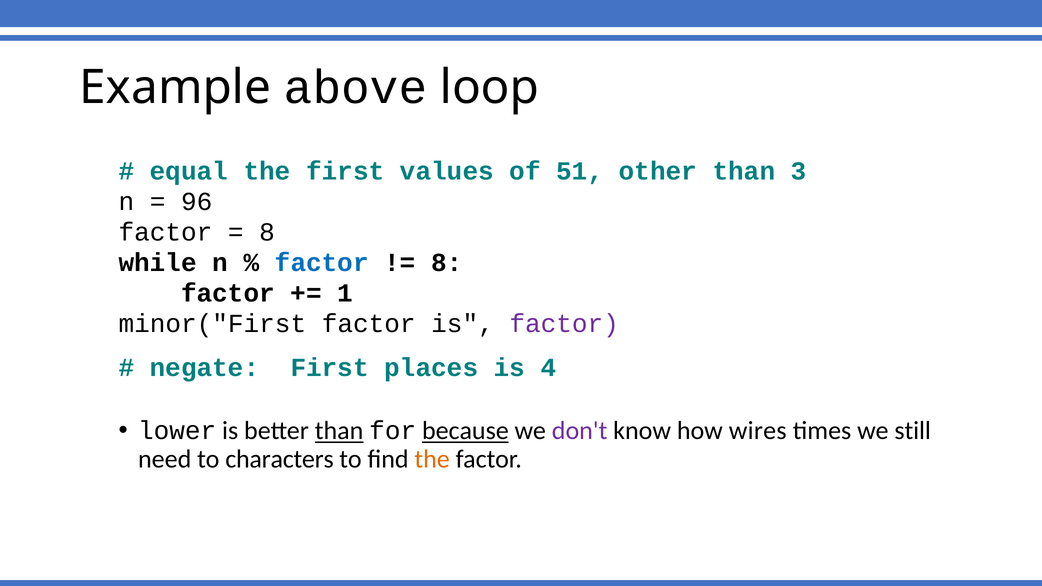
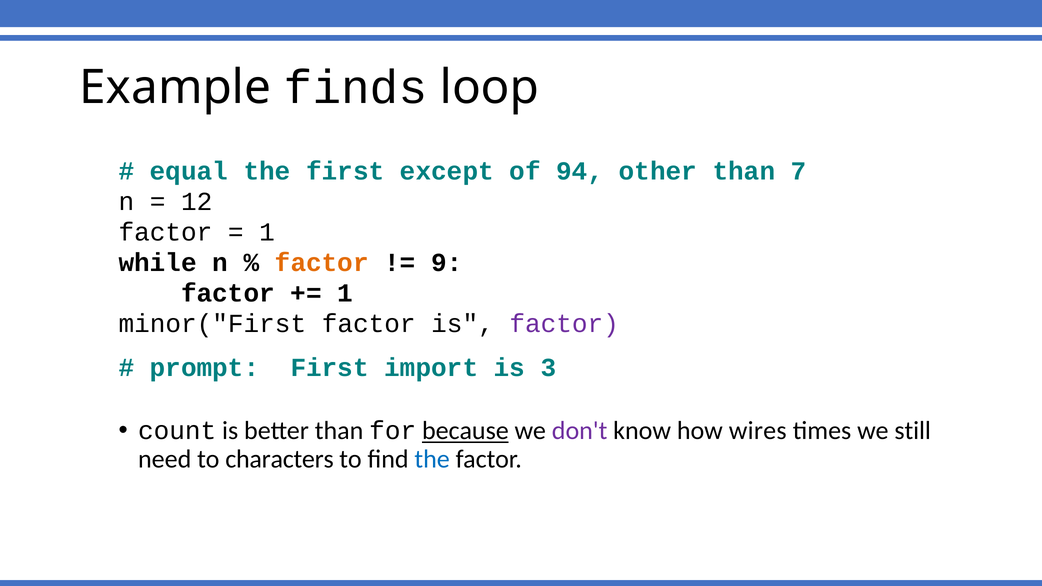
above: above -> finds
values: values -> except
51: 51 -> 94
3: 3 -> 7
96: 96 -> 12
8 at (267, 232): 8 -> 1
factor at (322, 263) colour: blue -> orange
8 at (447, 263): 8 -> 9
negate: negate -> prompt
places: places -> import
4: 4 -> 3
lower: lower -> count
than at (339, 431) underline: present -> none
the at (432, 459) colour: orange -> blue
